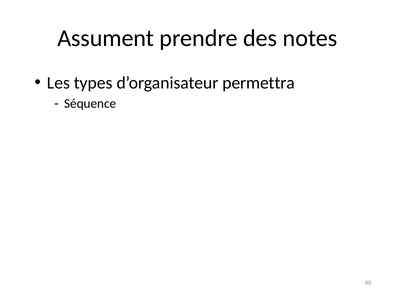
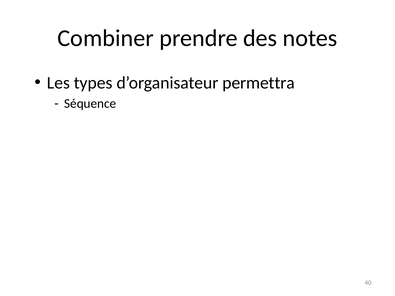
Assument: Assument -> Combiner
